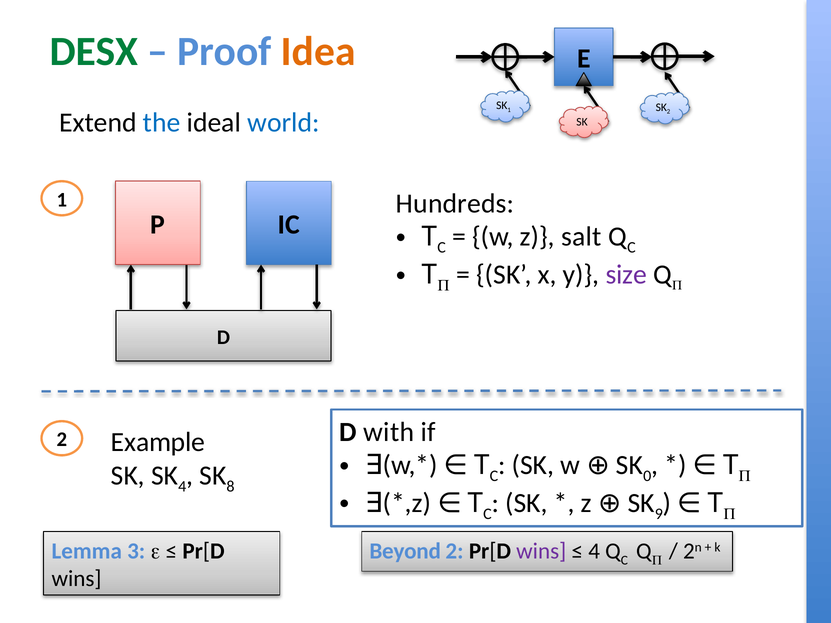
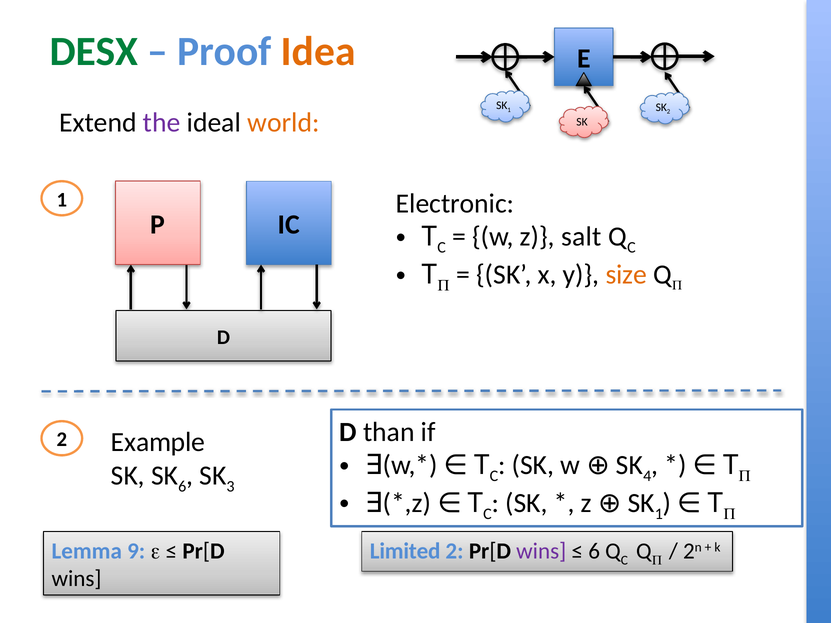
the colour: blue -> purple
world colour: blue -> orange
Hundreds: Hundreds -> Electronic
size colour: purple -> orange
with: with -> than
0: 0 -> 4
SK 4: 4 -> 6
8: 8 -> 3
9 at (659, 514): 9 -> 1
3: 3 -> 9
Beyond: Beyond -> Limited
4 at (594, 551): 4 -> 6
